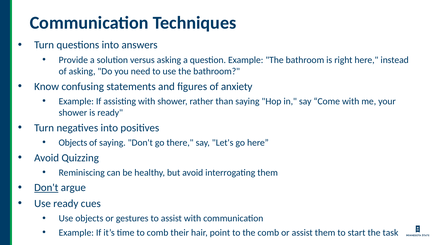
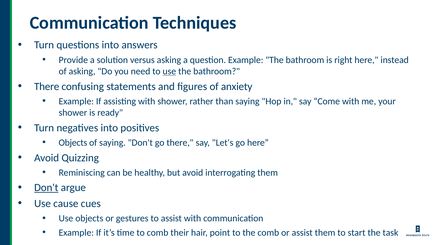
use at (169, 71) underline: none -> present
Know at (47, 86): Know -> There
Use ready: ready -> cause
